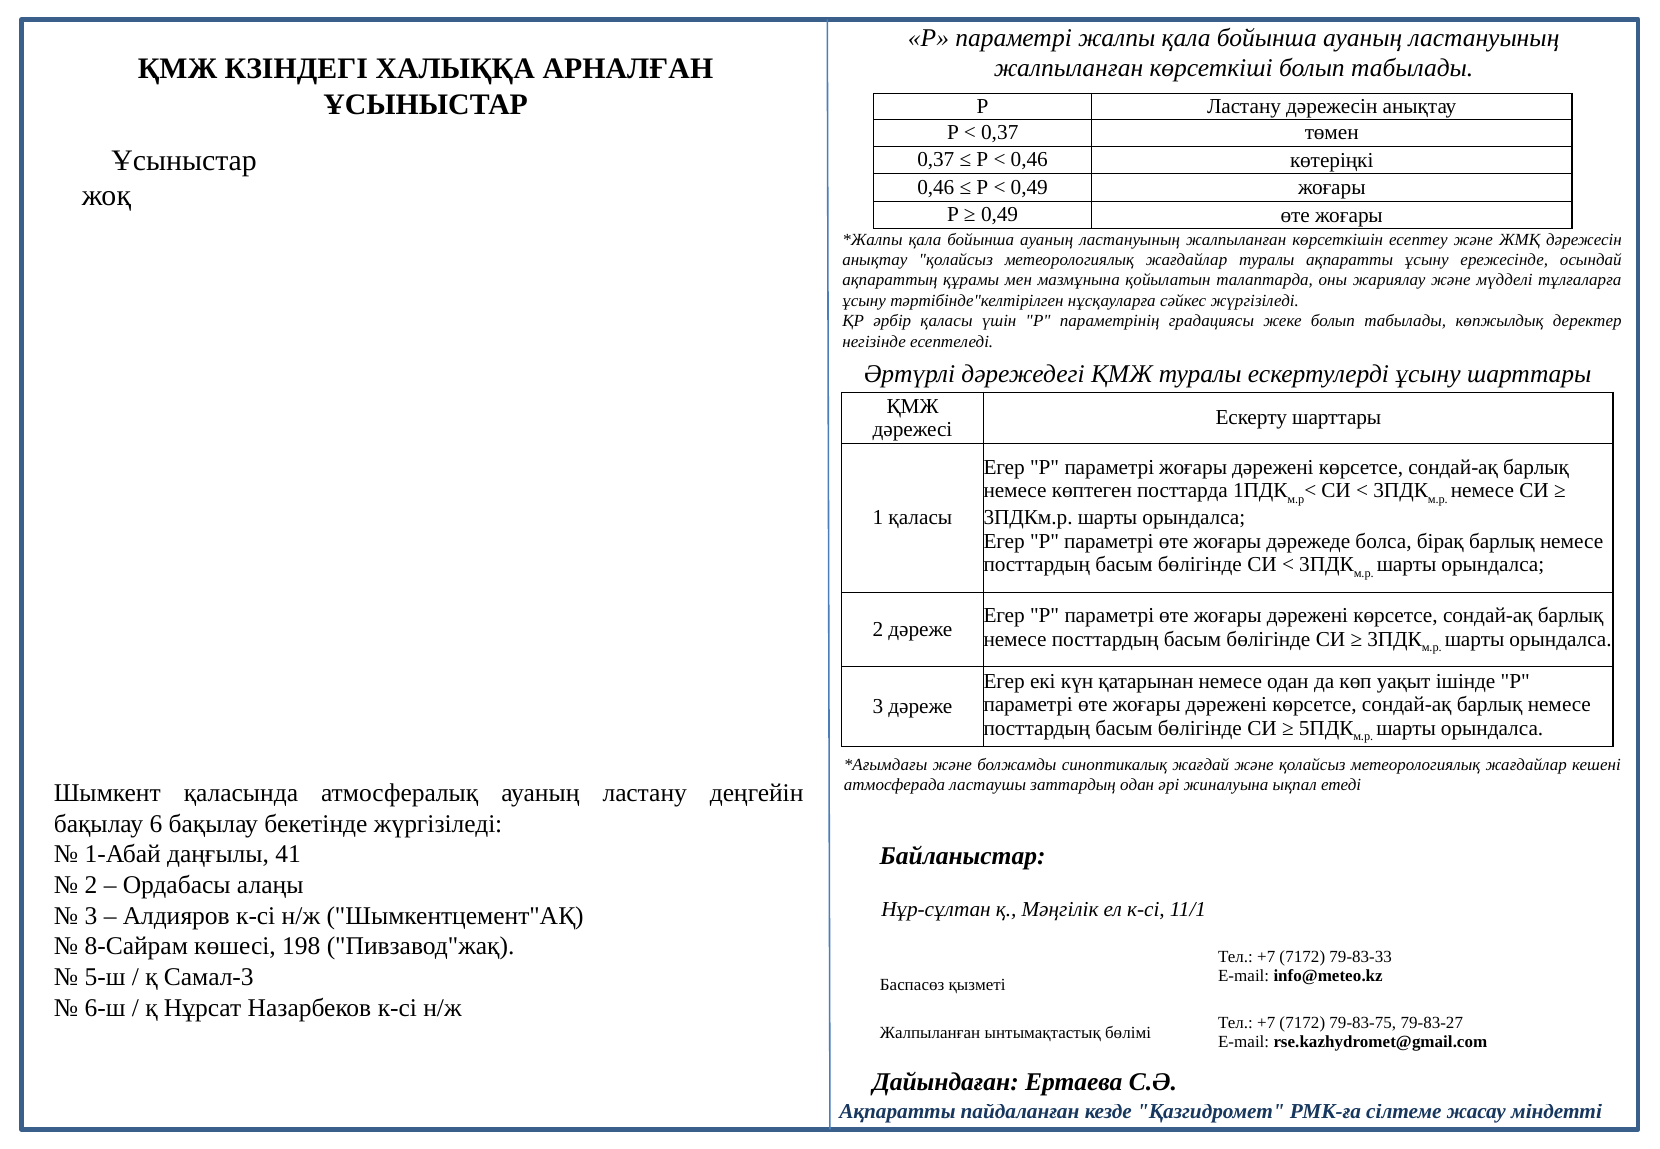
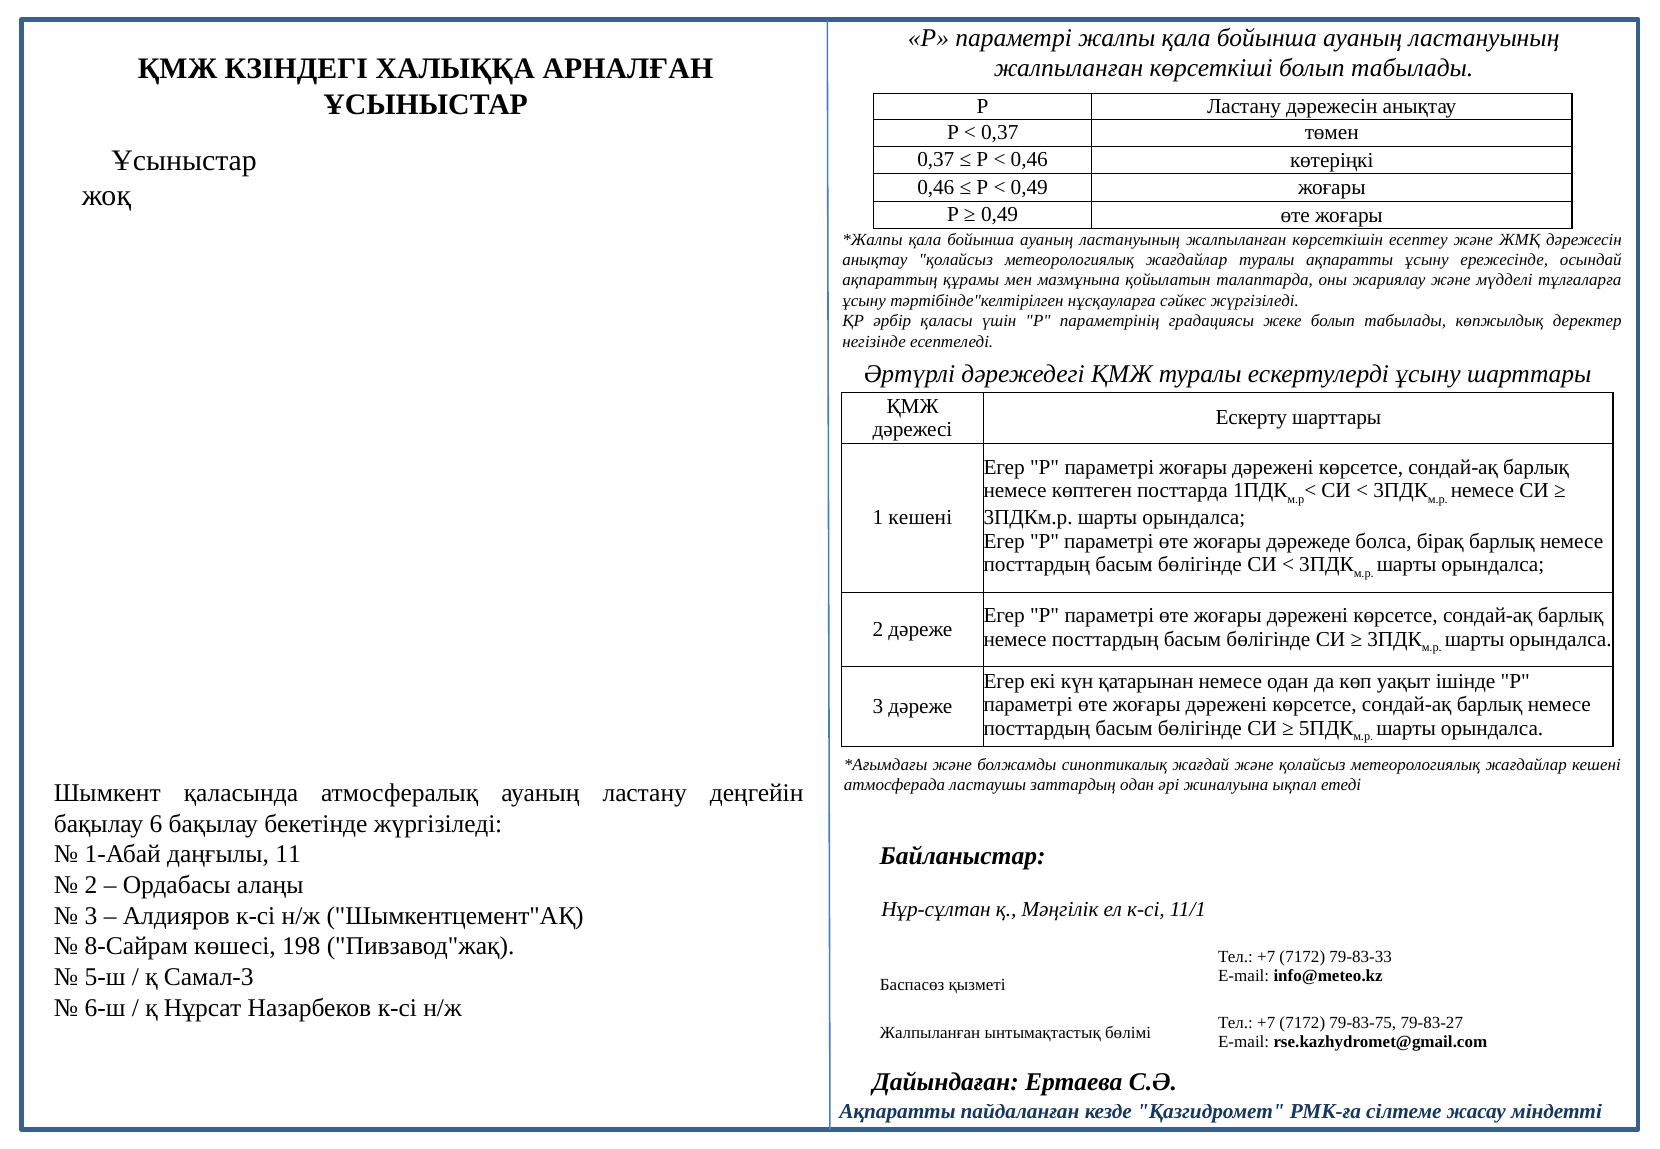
1 қаласы: қаласы -> кешені
41: 41 -> 11
